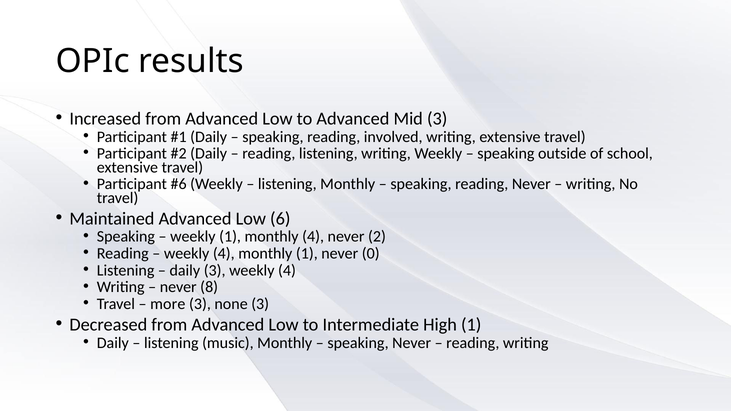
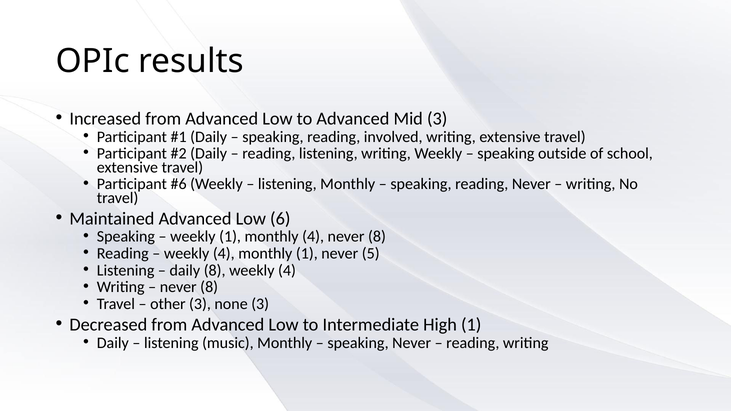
4 never 2: 2 -> 8
0: 0 -> 5
daily 3: 3 -> 8
more: more -> other
